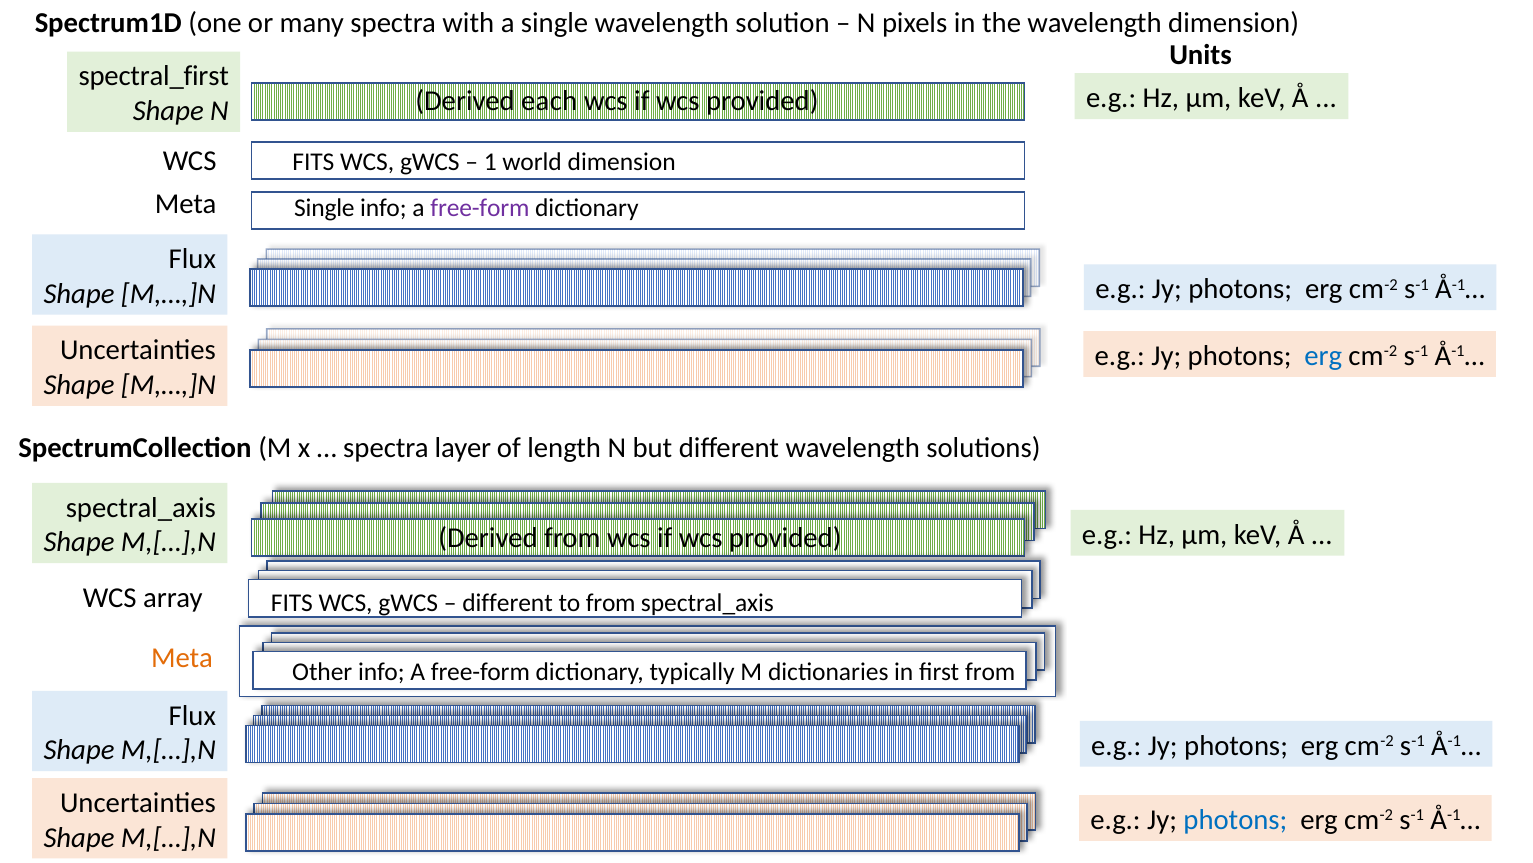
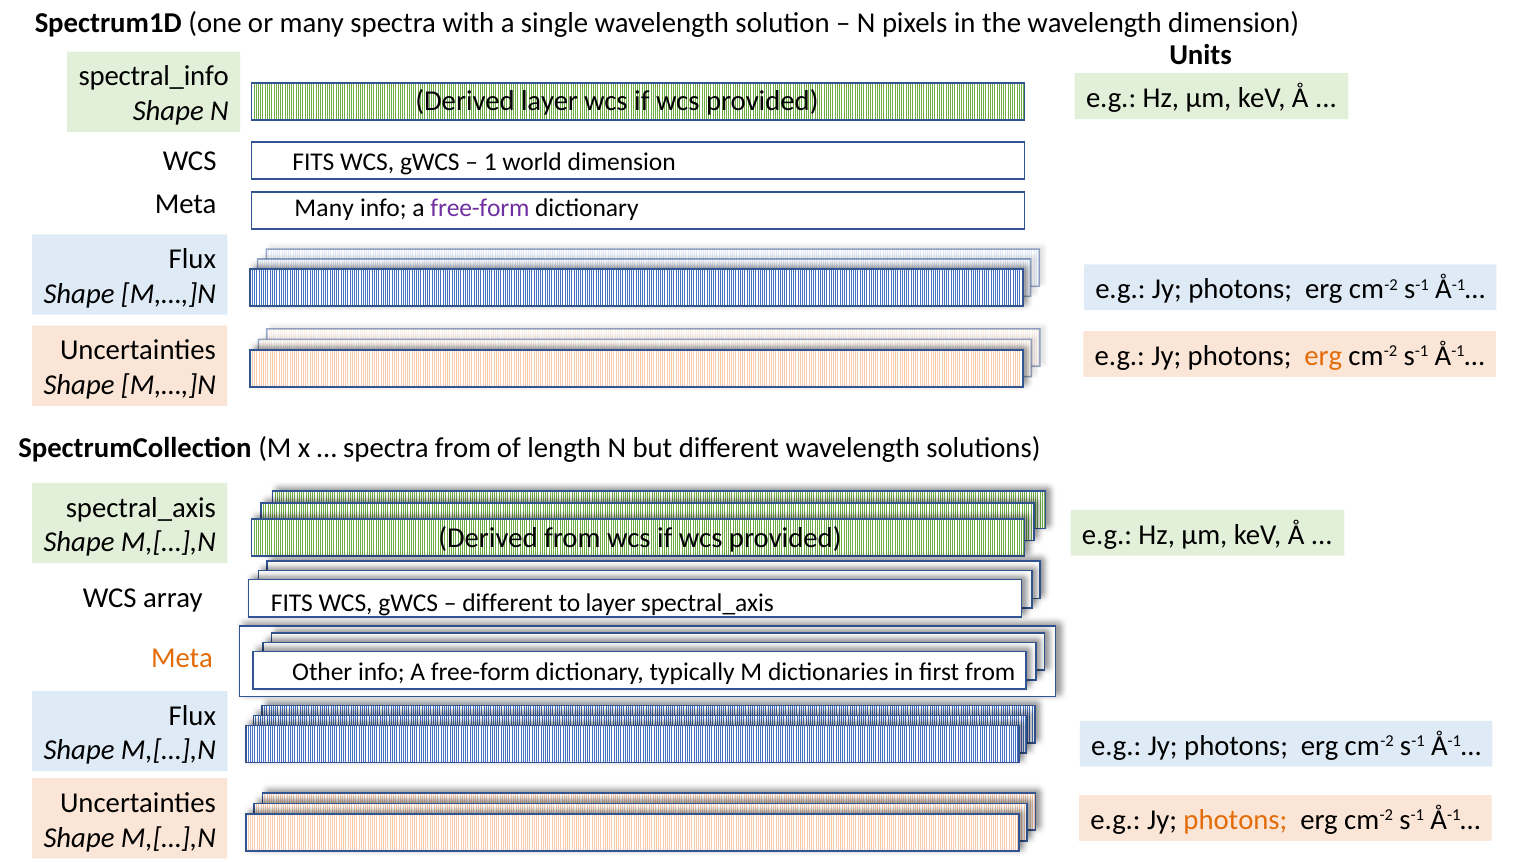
spectral_first: spectral_first -> spectral_info
Derived each: each -> layer
Meta Single: Single -> Many
erg at (1323, 356) colour: blue -> orange
spectra layer: layer -> from
to from: from -> layer
photons at (1235, 819) colour: blue -> orange
